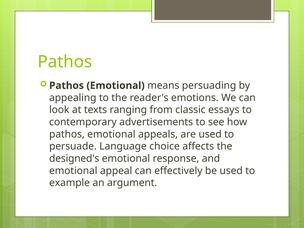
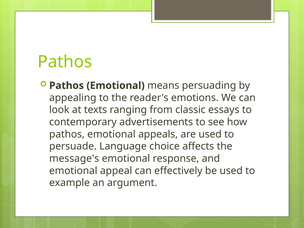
designed's: designed's -> message's
